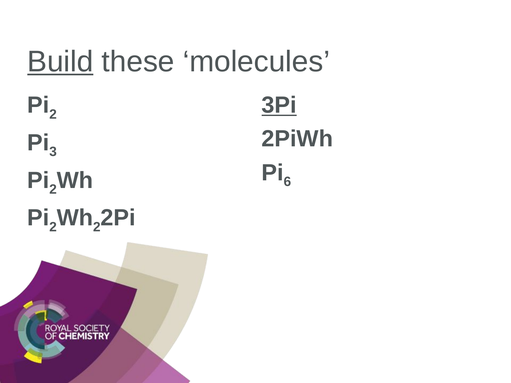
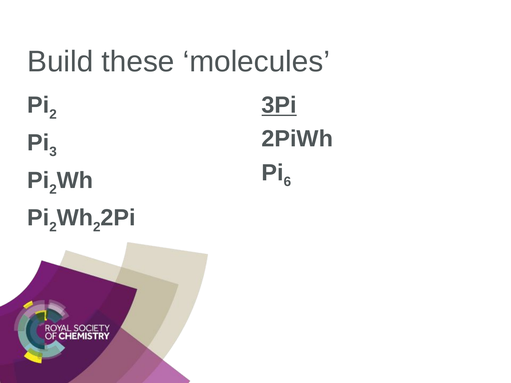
Build underline: present -> none
